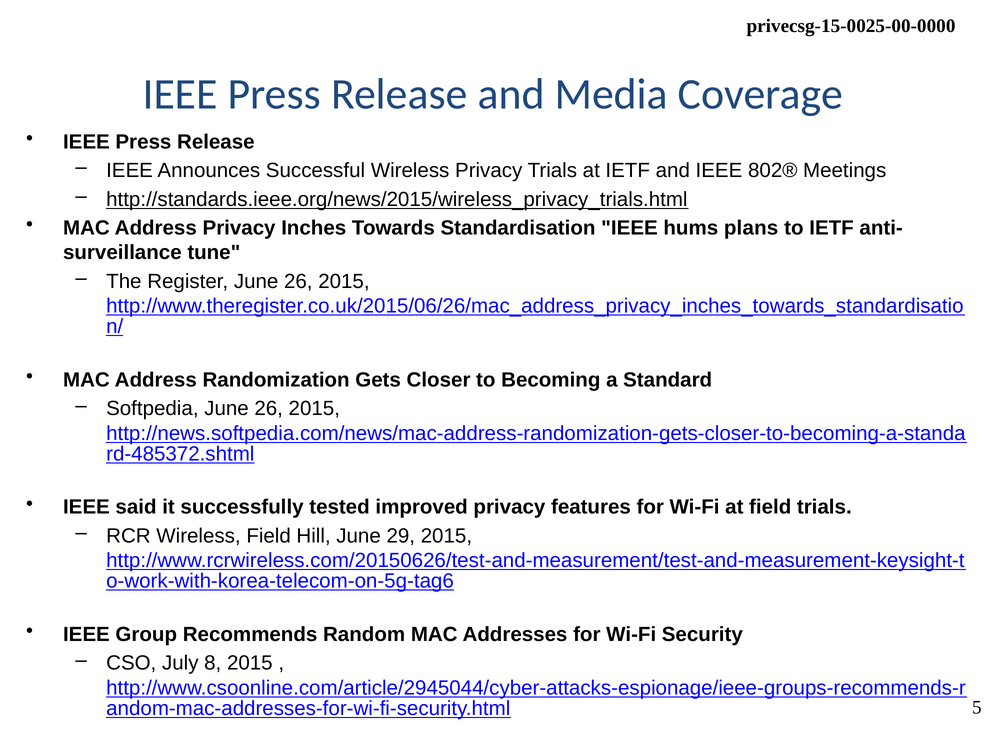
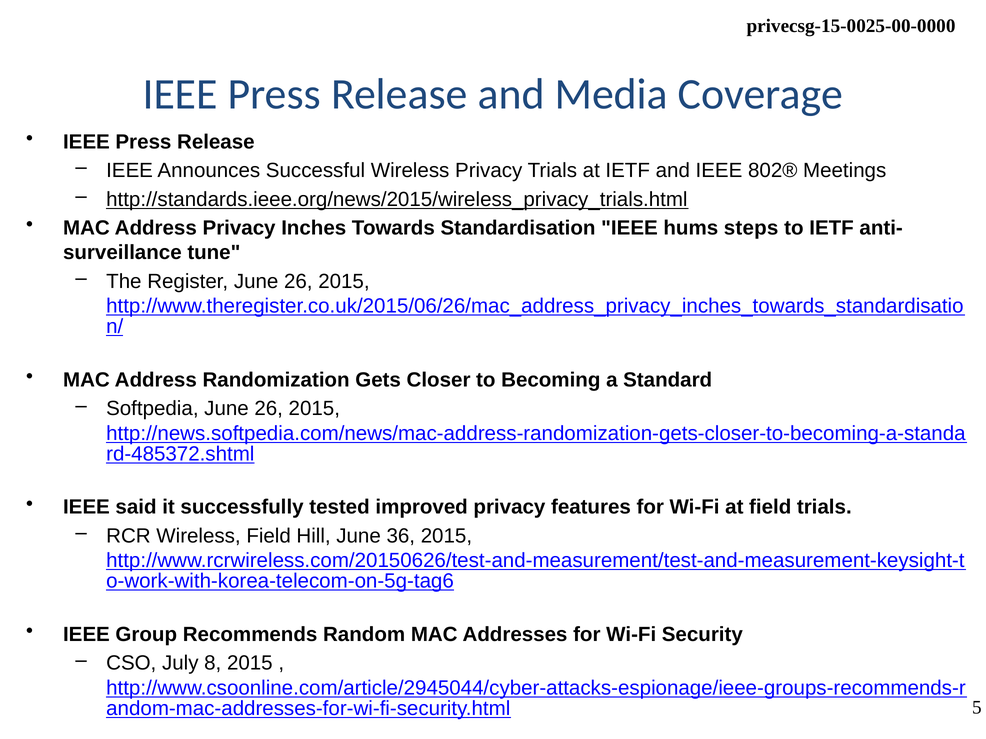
plans: plans -> steps
29: 29 -> 36
